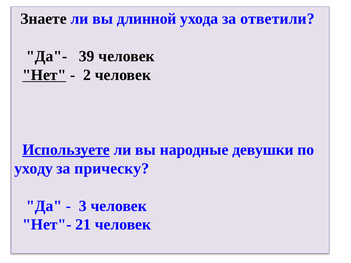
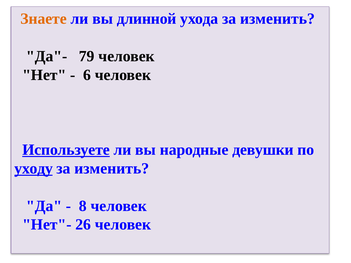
Знаете colour: black -> orange
ухода за ответили: ответили -> изменить
39: 39 -> 79
Нет underline: present -> none
2: 2 -> 6
уходу underline: none -> present
прическу at (112, 169): прическу -> изменить
3: 3 -> 8
21: 21 -> 26
